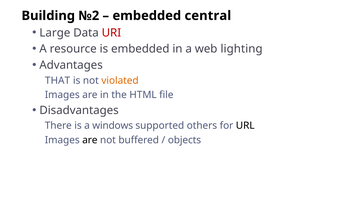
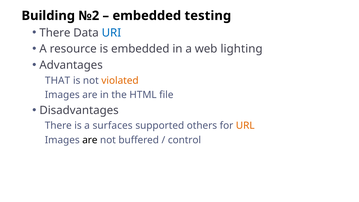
central: central -> testing
Large at (55, 33): Large -> There
URI colour: red -> blue
windows: windows -> surfaces
URL colour: black -> orange
objects: objects -> control
